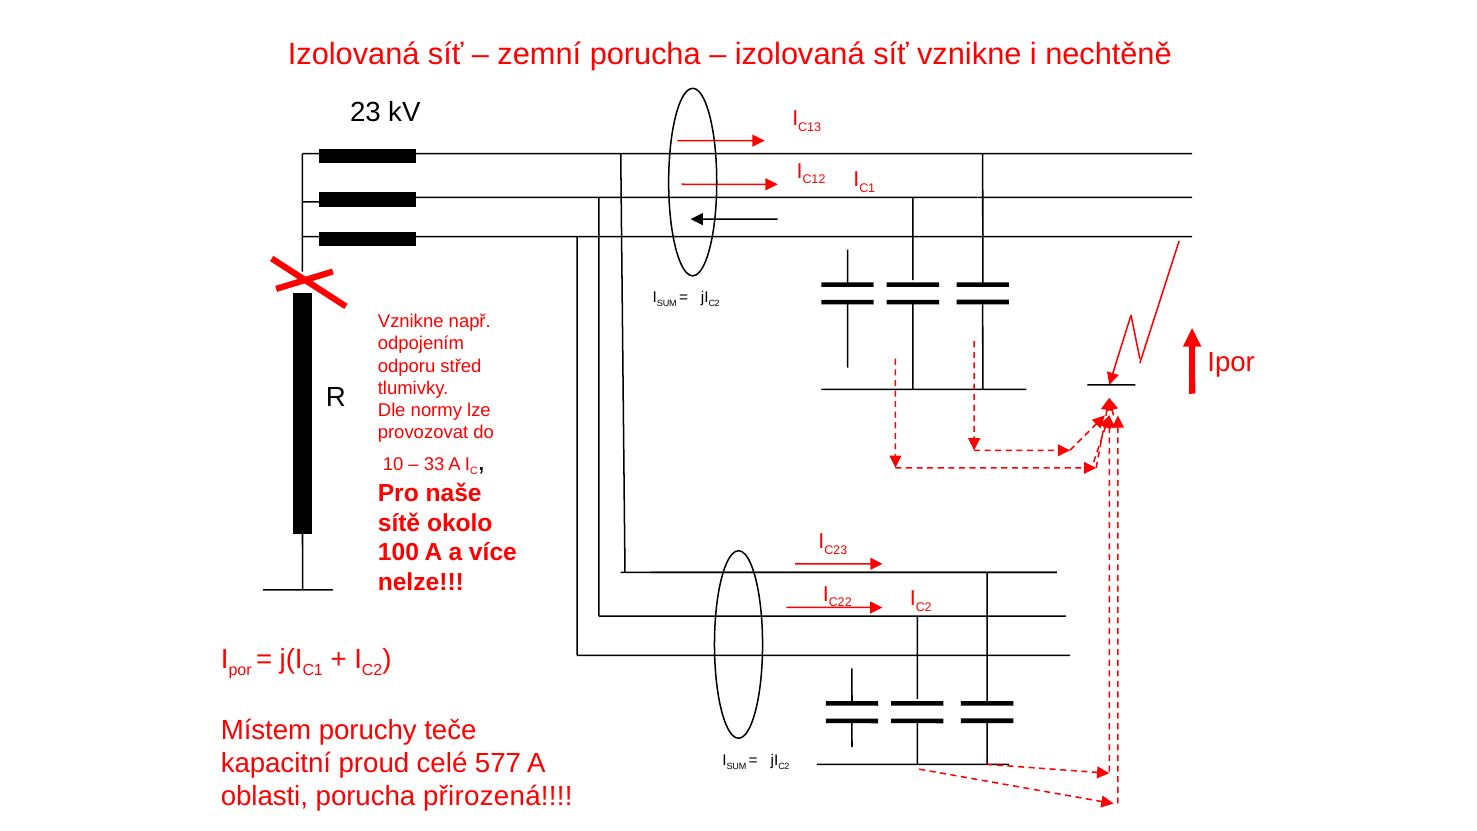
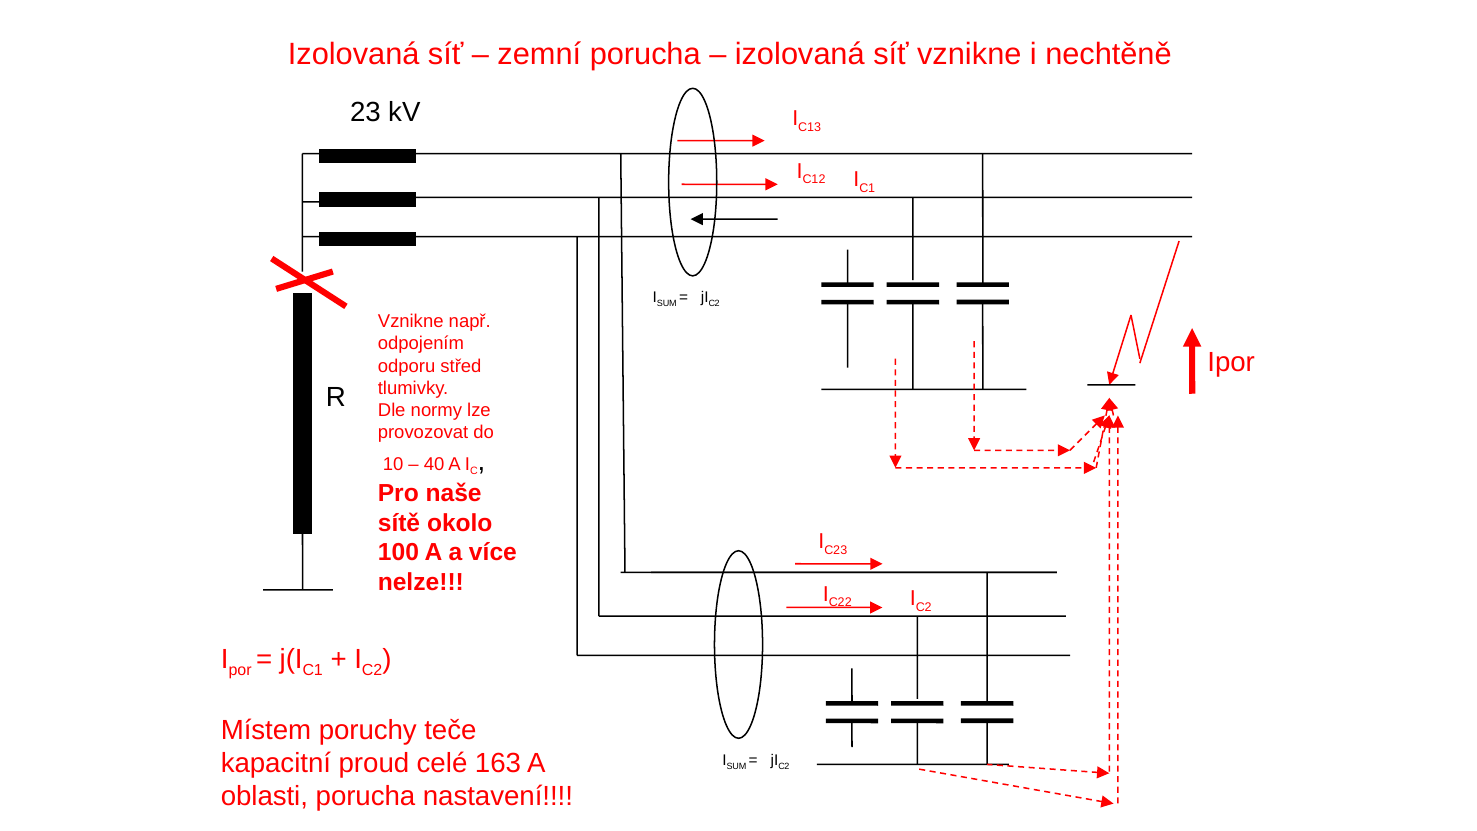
33: 33 -> 40
577: 577 -> 163
přirozená: přirozená -> nastavení
